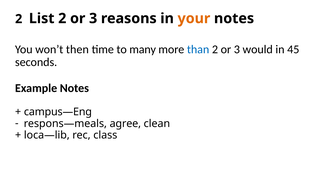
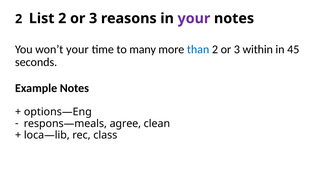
your at (194, 18) colour: orange -> purple
won’t then: then -> your
would: would -> within
campus—Eng: campus—Eng -> options—Eng
